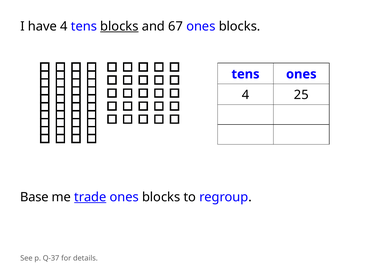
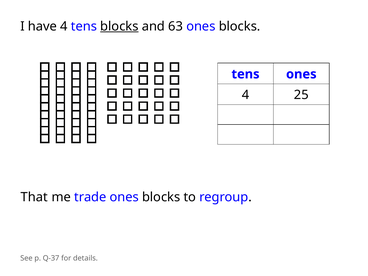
67: 67 -> 63
Base: Base -> That
trade underline: present -> none
